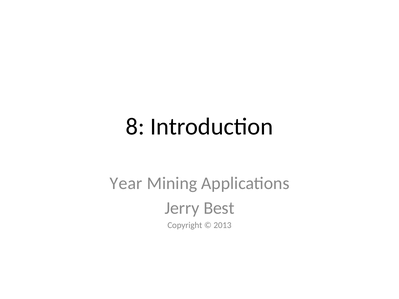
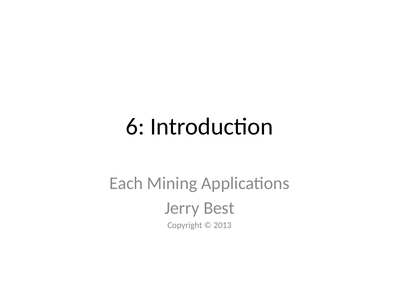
8: 8 -> 6
Year: Year -> Each
